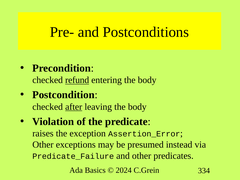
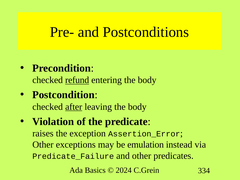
presumed: presumed -> emulation
